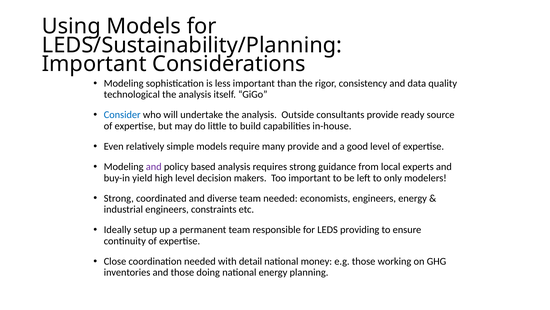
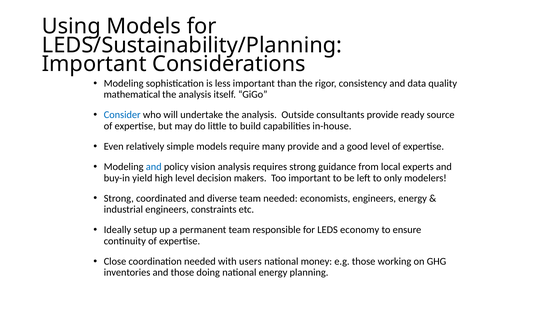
technological: technological -> mathematical
and at (154, 166) colour: purple -> blue
based: based -> vision
providing: providing -> economy
detail: detail -> users
